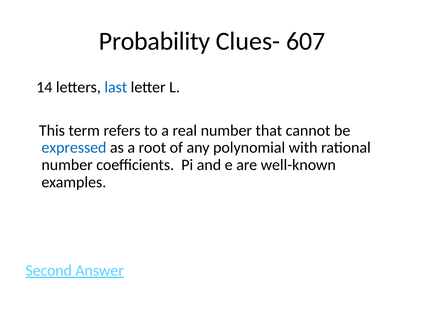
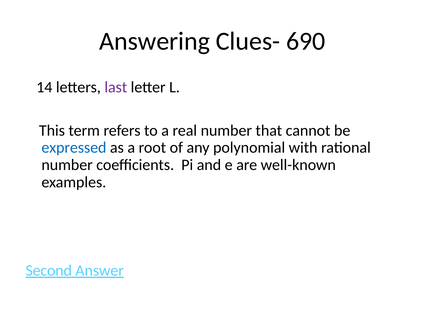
Probability: Probability -> Answering
607: 607 -> 690
last colour: blue -> purple
